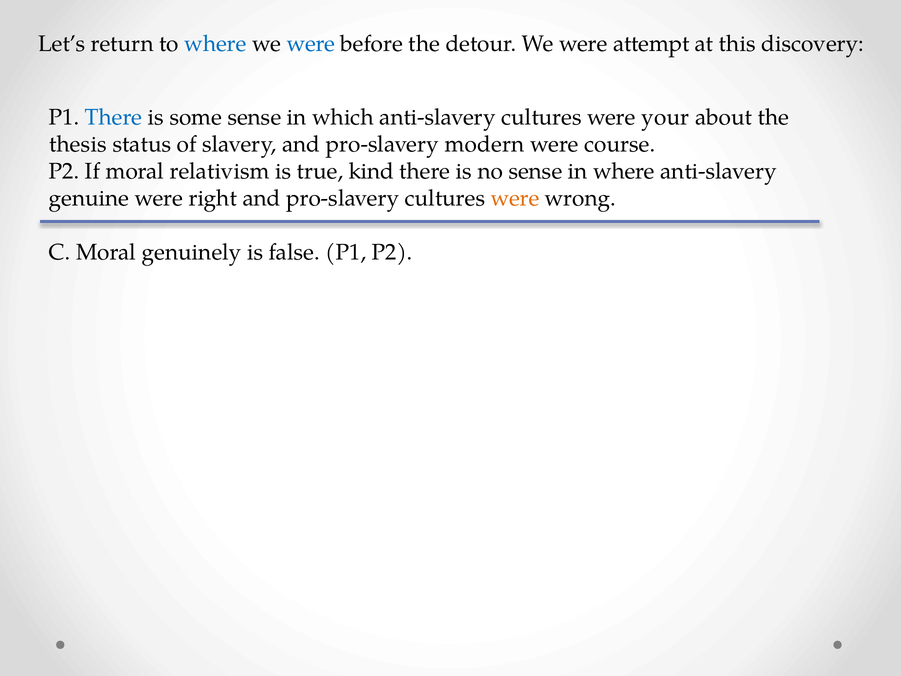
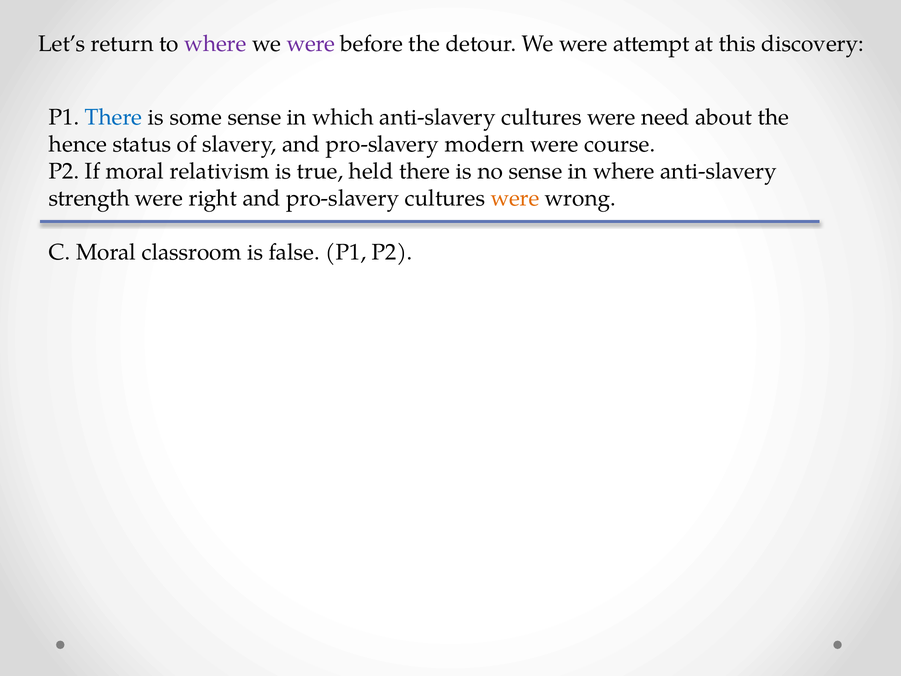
where at (215, 44) colour: blue -> purple
were at (311, 44) colour: blue -> purple
your: your -> need
thesis: thesis -> hence
kind: kind -> held
genuine: genuine -> strength
genuinely: genuinely -> classroom
